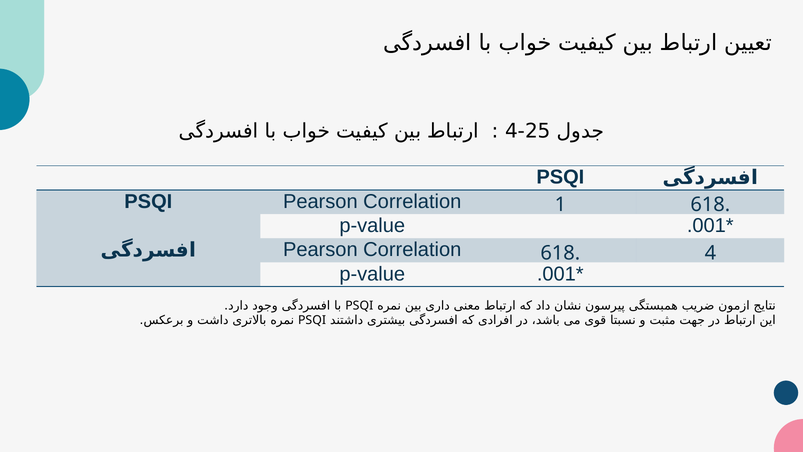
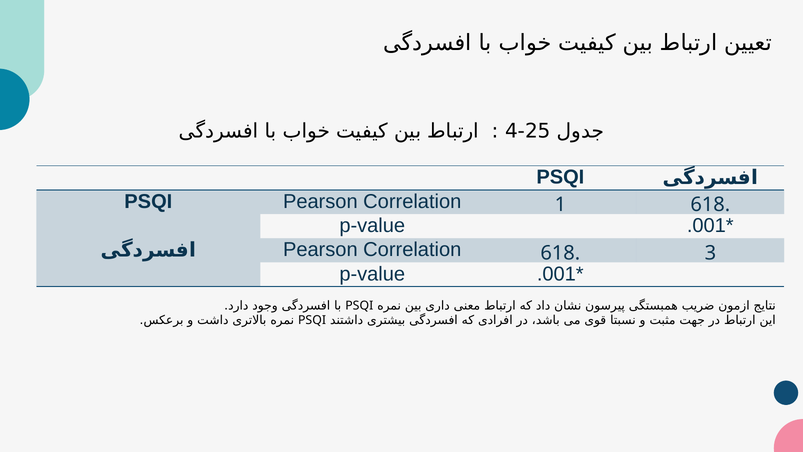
4 at (710, 253): 4 -> 3
